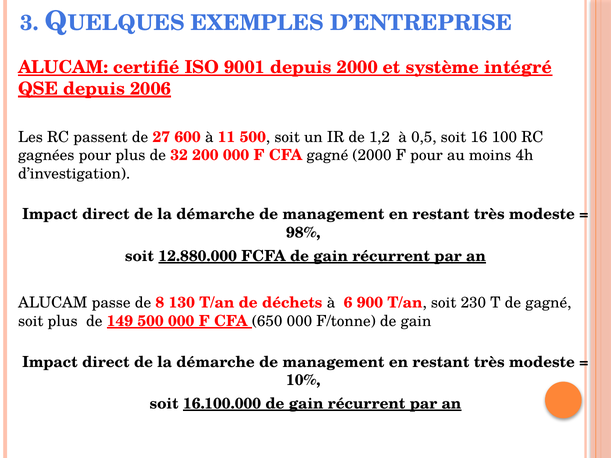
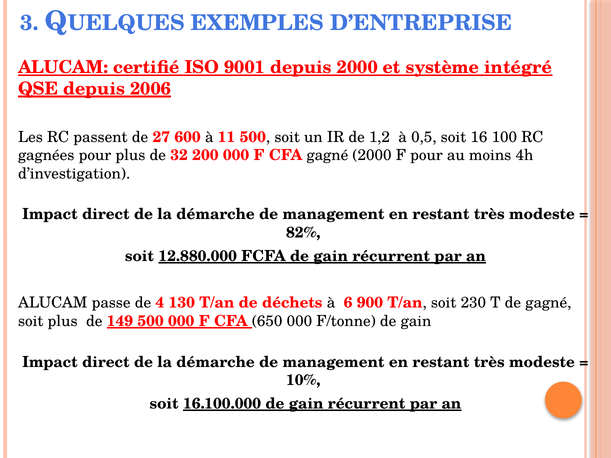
98%: 98% -> 82%
8: 8 -> 4
